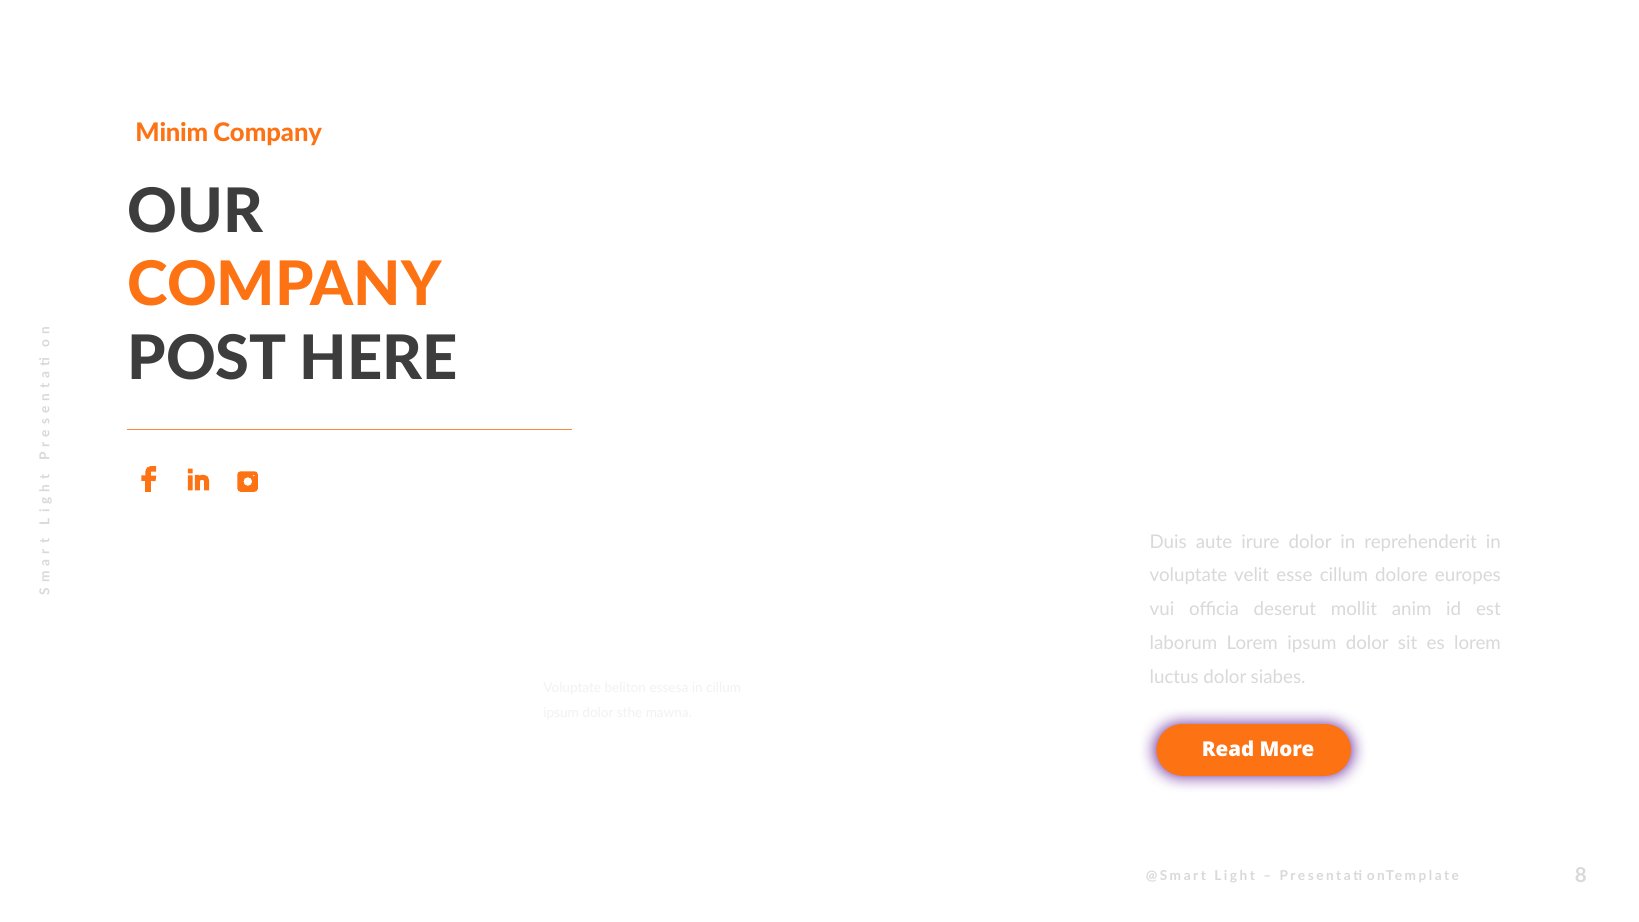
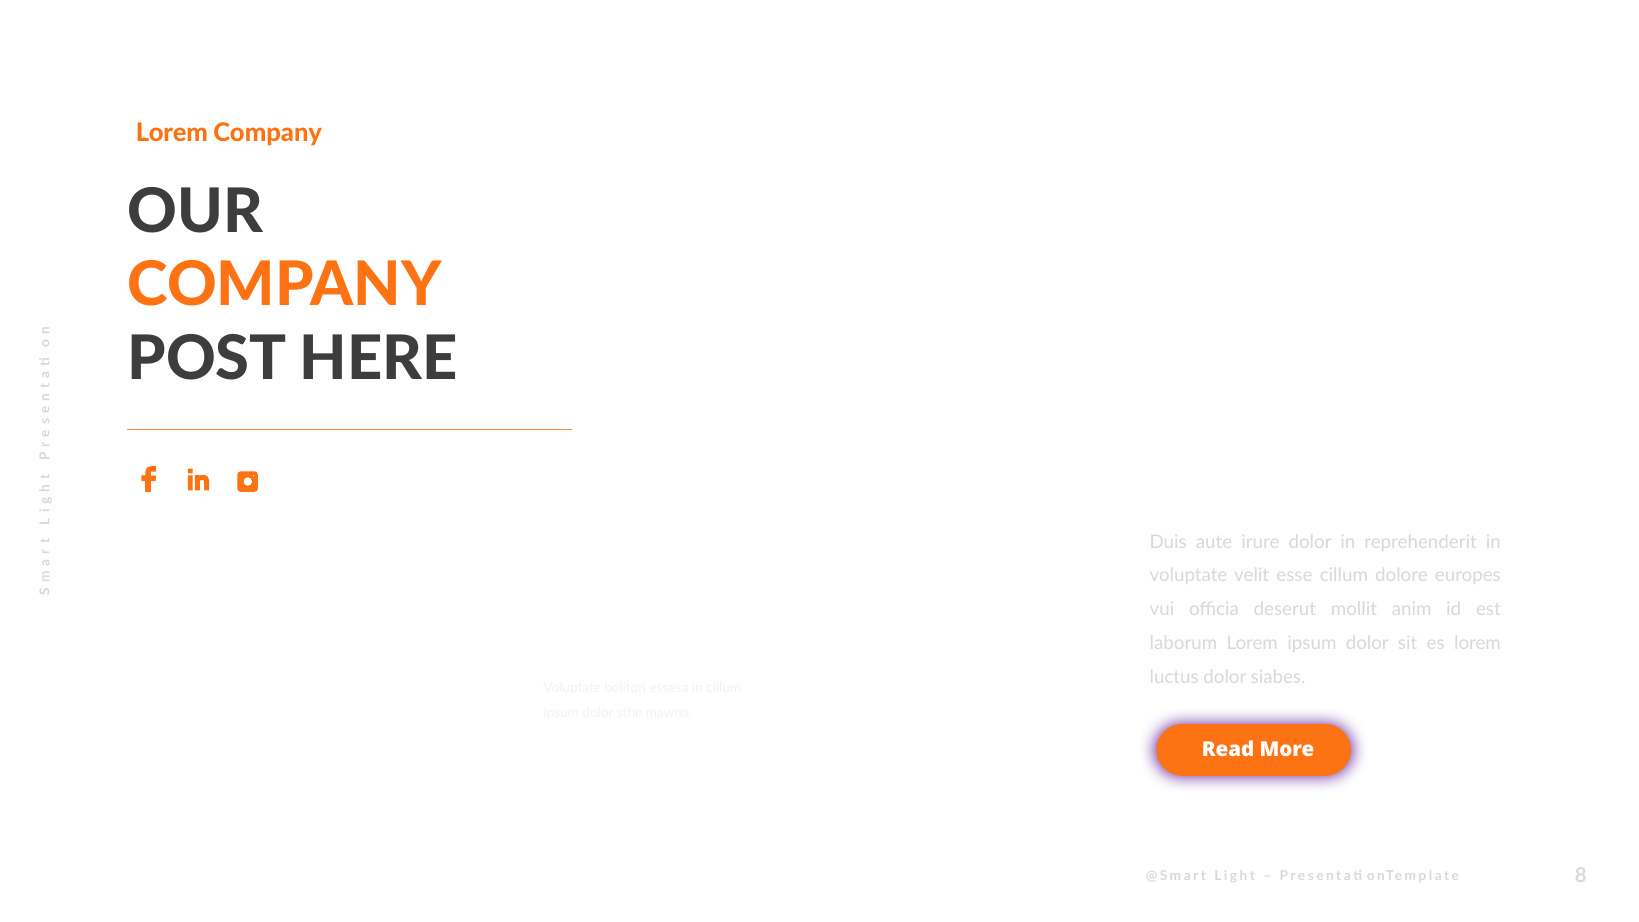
Minim at (172, 133): Minim -> Lorem
